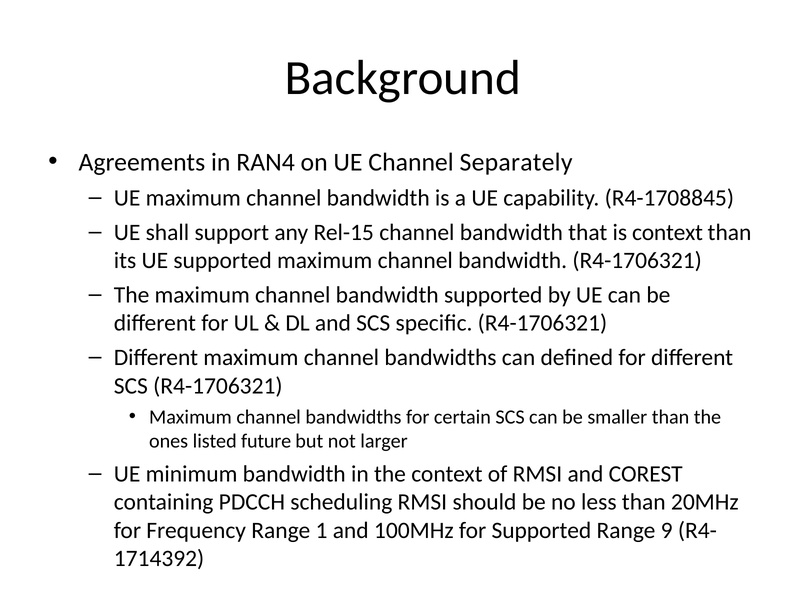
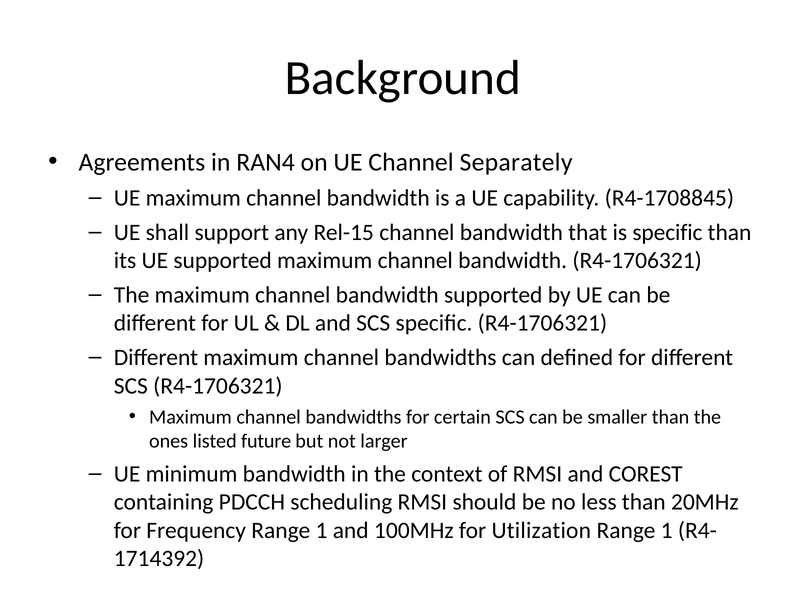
is context: context -> specific
for Supported: Supported -> Utilization
9 at (667, 531): 9 -> 1
